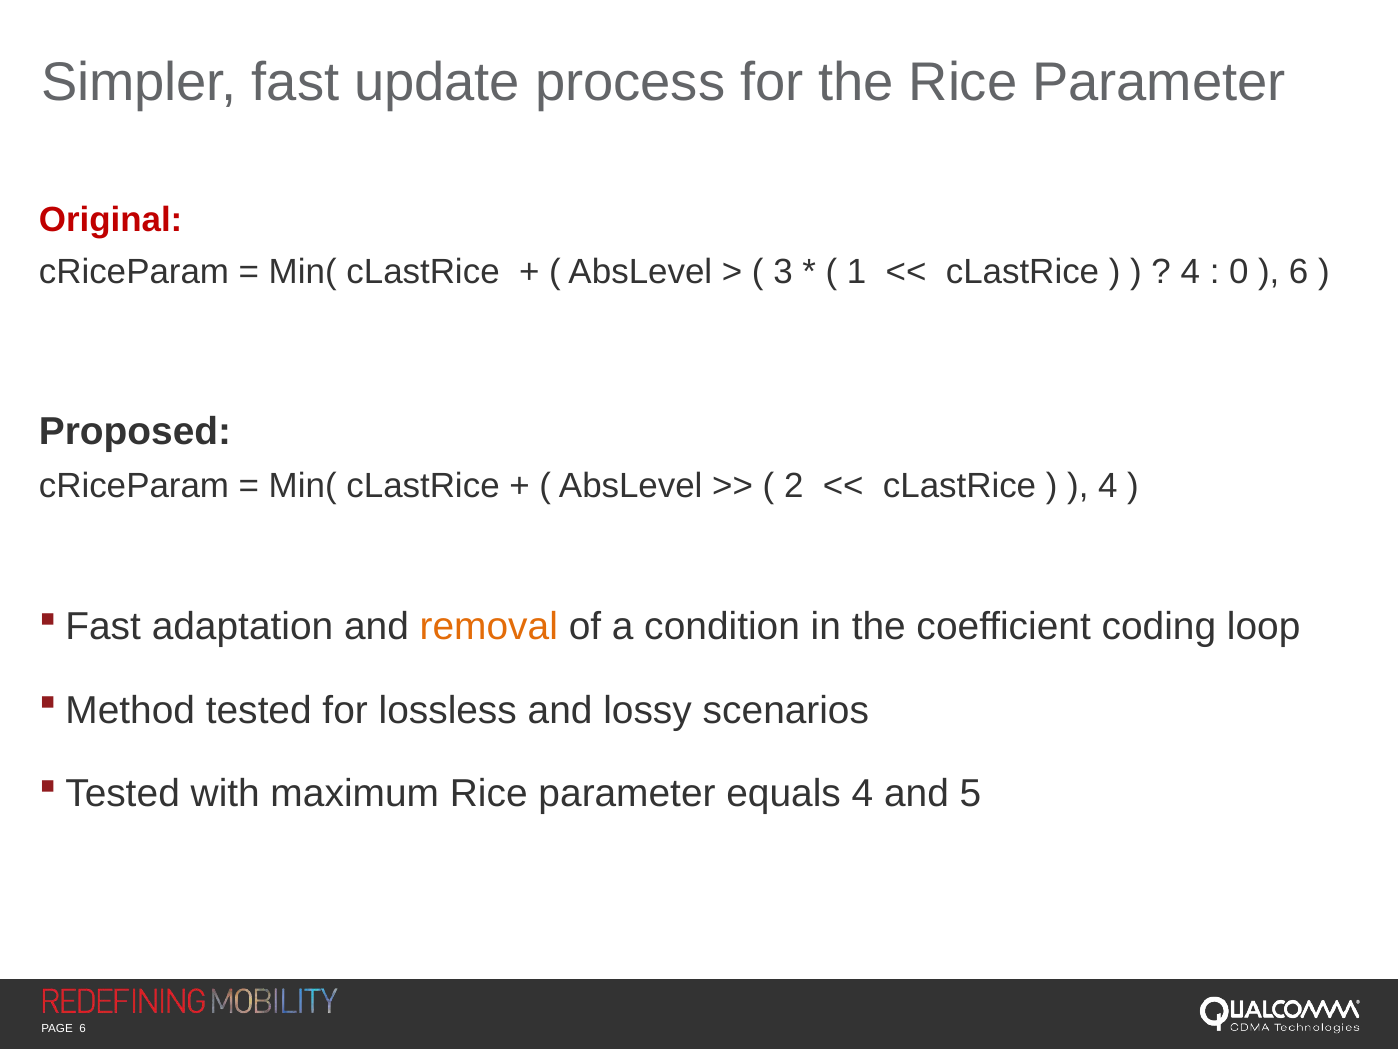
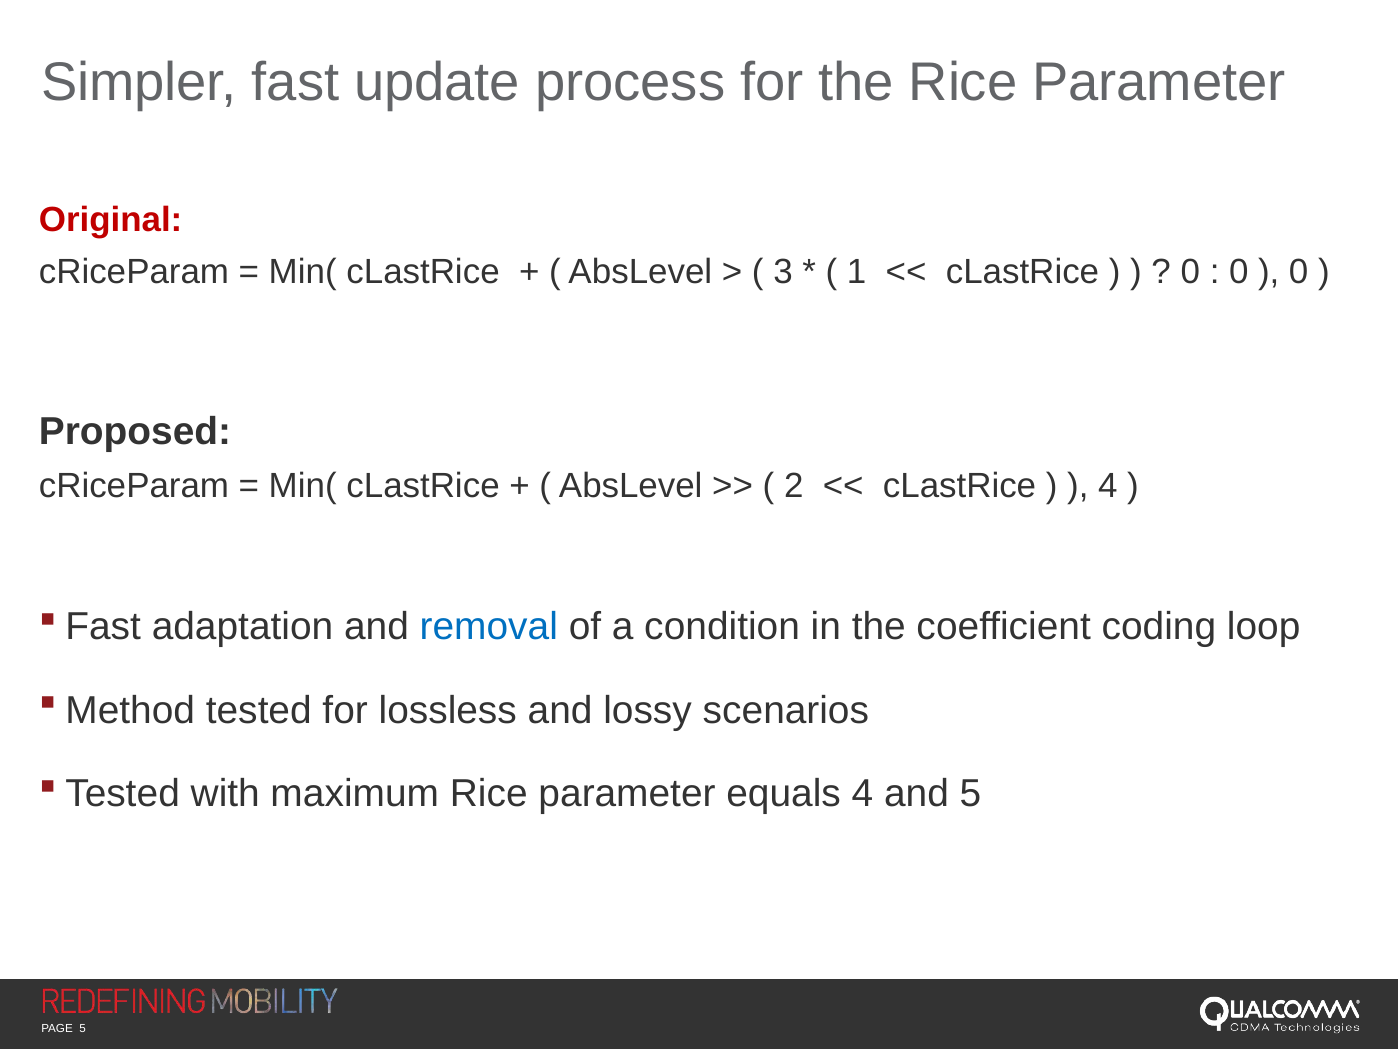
4 at (1190, 272): 4 -> 0
6 at (1299, 272): 6 -> 0
removal colour: orange -> blue
6 at (83, 1028): 6 -> 5
